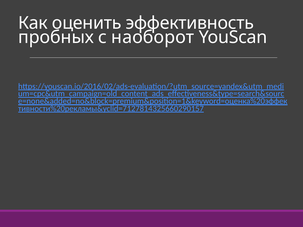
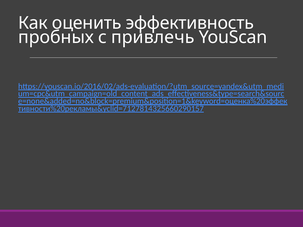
наоборот: наоборот -> привлечь
